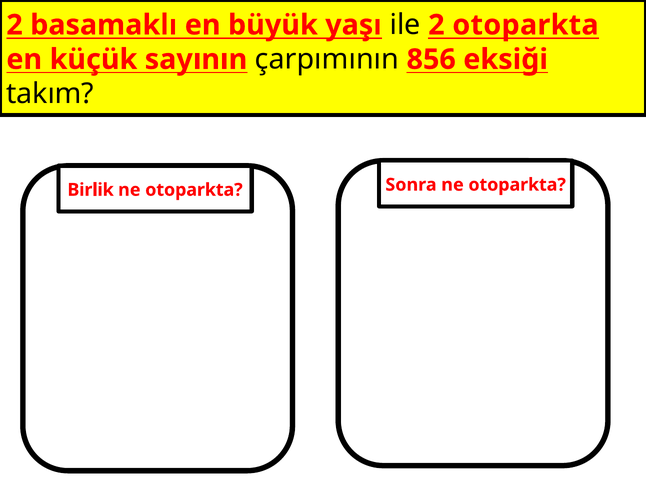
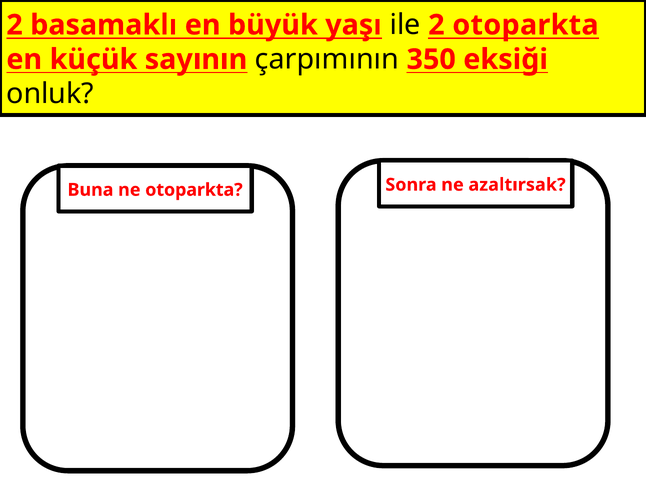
856: 856 -> 350
takım: takım -> onluk
Birlik: Birlik -> Buna
Sonra ne otoparkta: otoparkta -> azaltırsak
